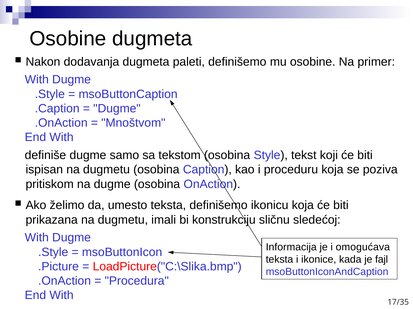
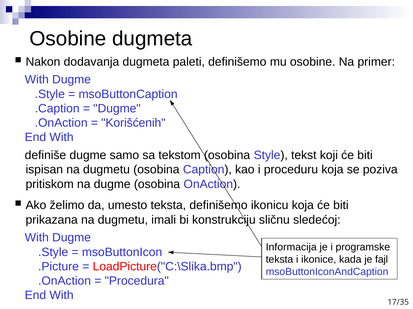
Mnoštvom: Mnoštvom -> Korišćenih
omogućava: omogućava -> programske
